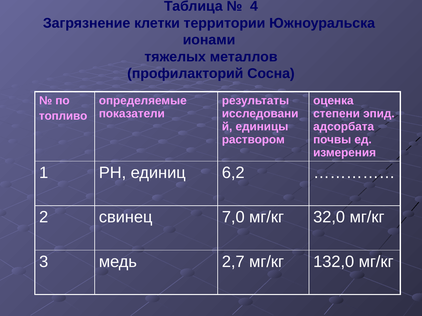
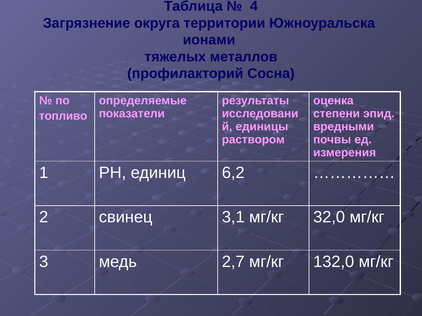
клетки: клетки -> округа
адсорбата: адсорбата -> вредными
7,0: 7,0 -> 3,1
